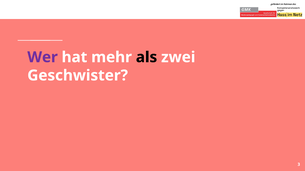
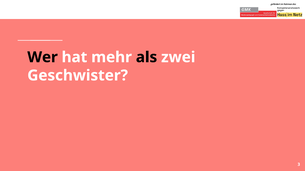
Wer colour: purple -> black
